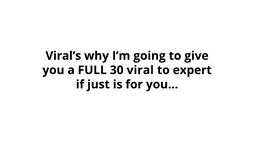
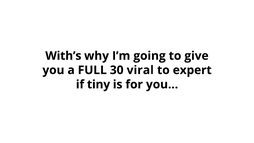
Viral’s: Viral’s -> With’s
just: just -> tiny
